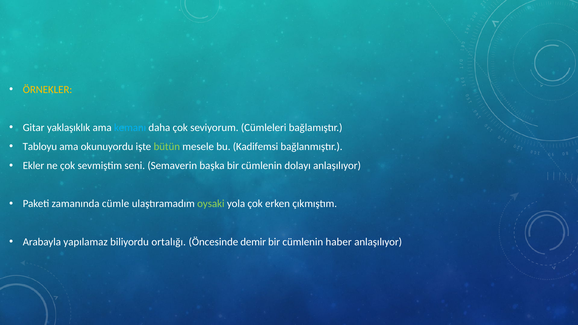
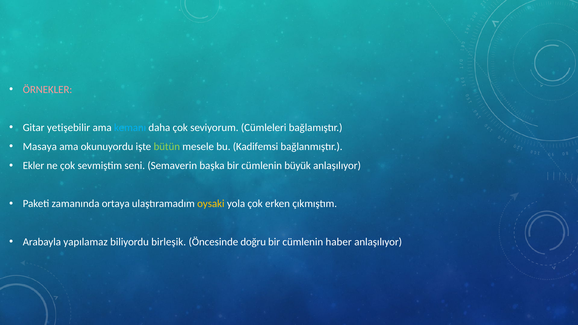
ÖRNEKLER colour: yellow -> pink
yaklaşıklık: yaklaşıklık -> yetişebilir
Tabloyu: Tabloyu -> Masaya
dolayı: dolayı -> büyük
cümle: cümle -> ortaya
oysaki colour: light green -> yellow
ortalığı: ortalığı -> birleşik
demir: demir -> doğru
